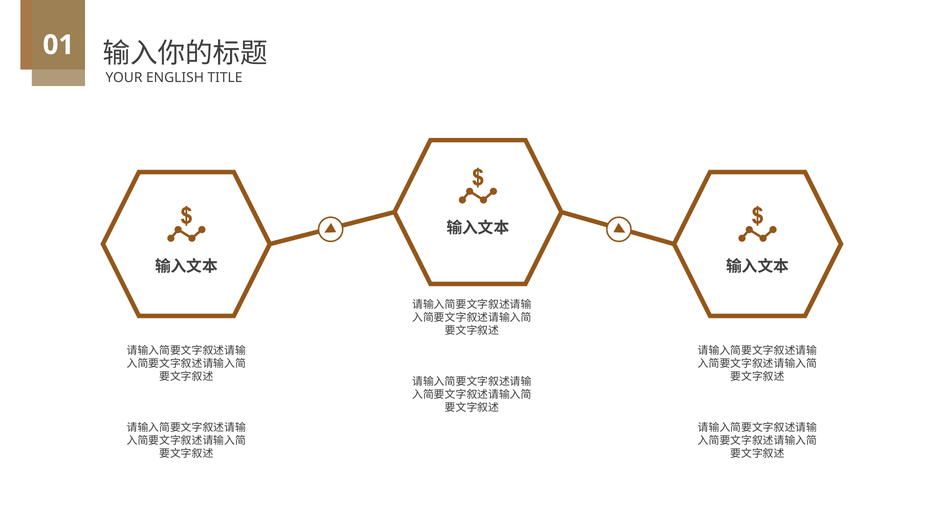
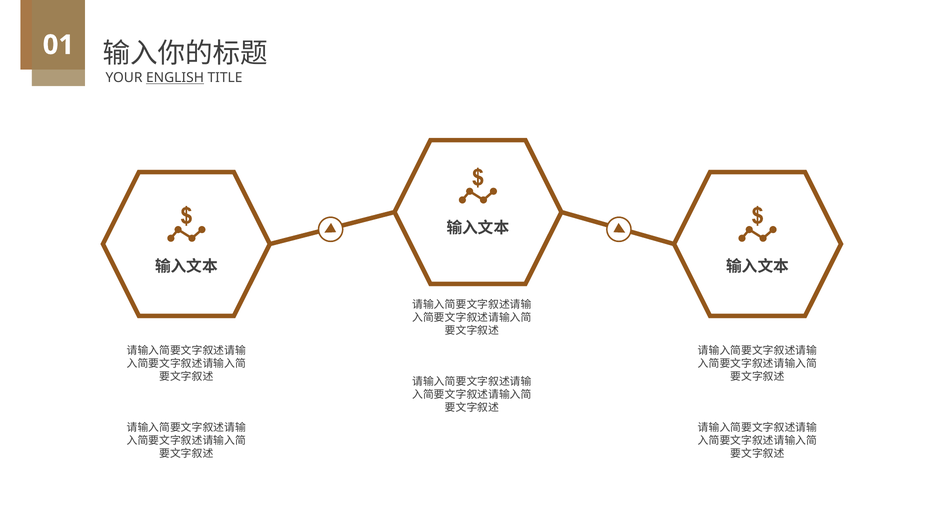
ENGLISH underline: none -> present
